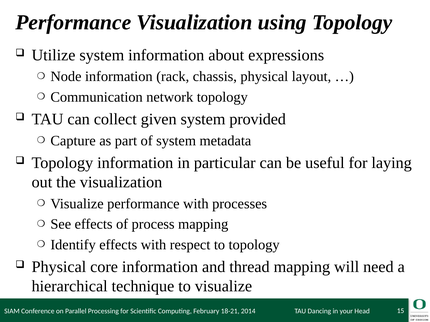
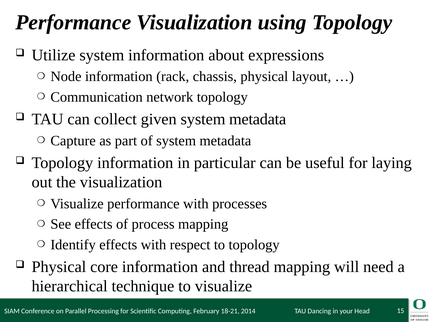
given system provided: provided -> metadata
